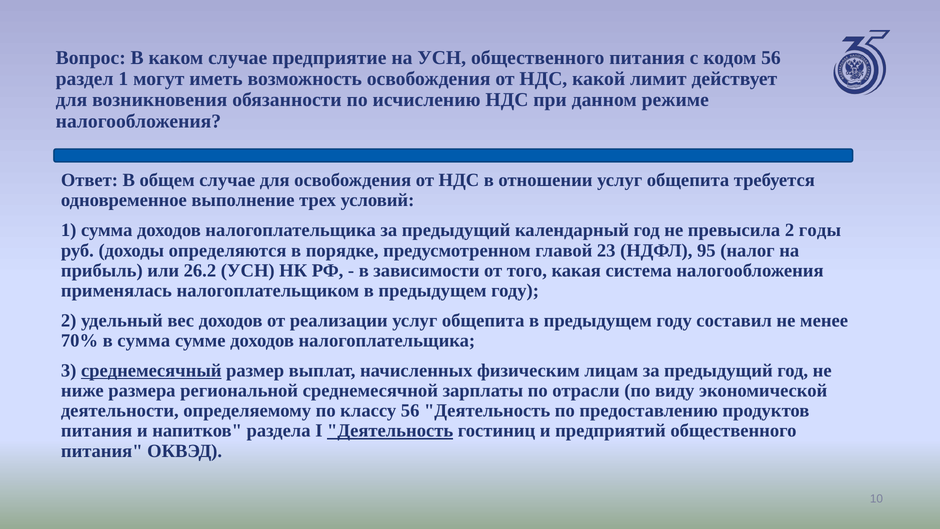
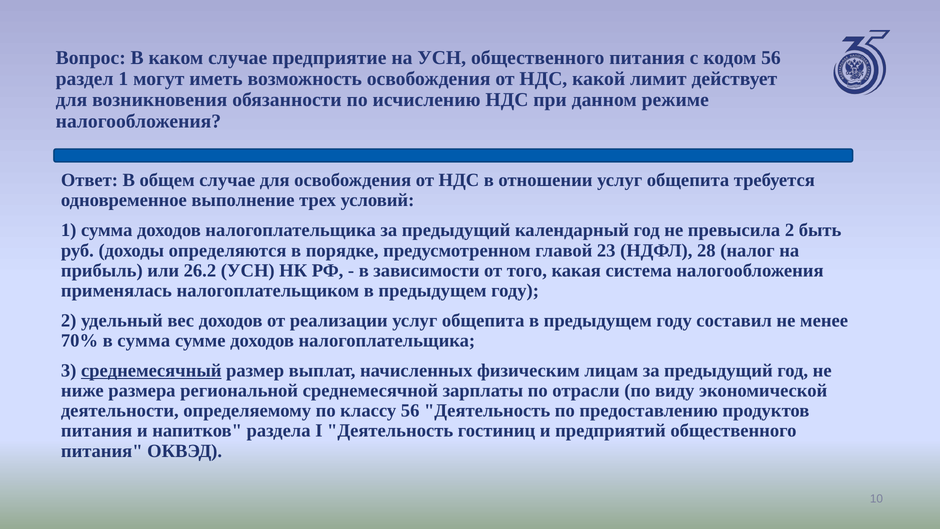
годы: годы -> быть
95: 95 -> 28
Деятельность at (390, 431) underline: present -> none
